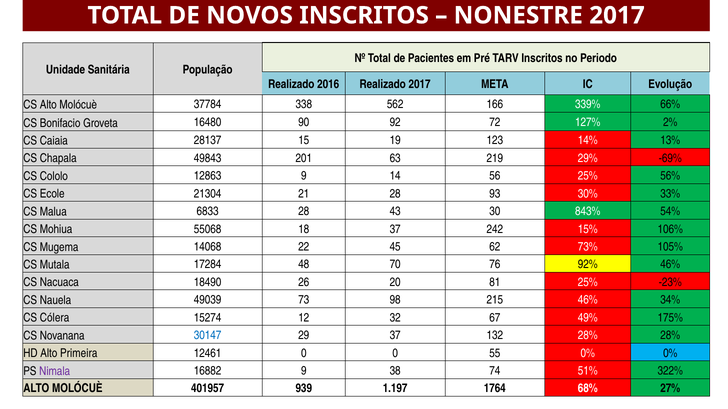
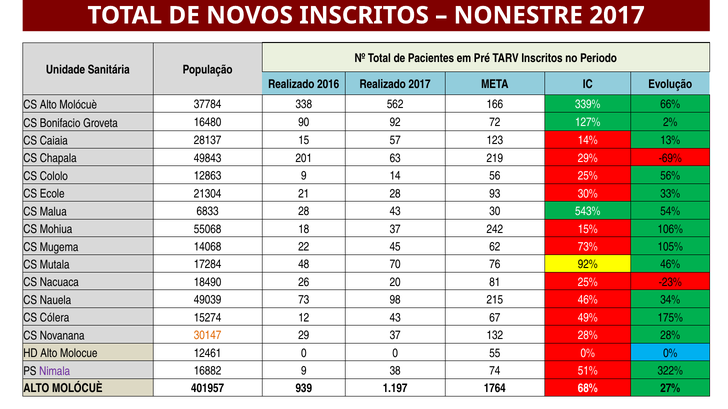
19: 19 -> 57
843%: 843% -> 543%
12 32: 32 -> 43
30147 colour: blue -> orange
Primeira: Primeira -> Molocue
